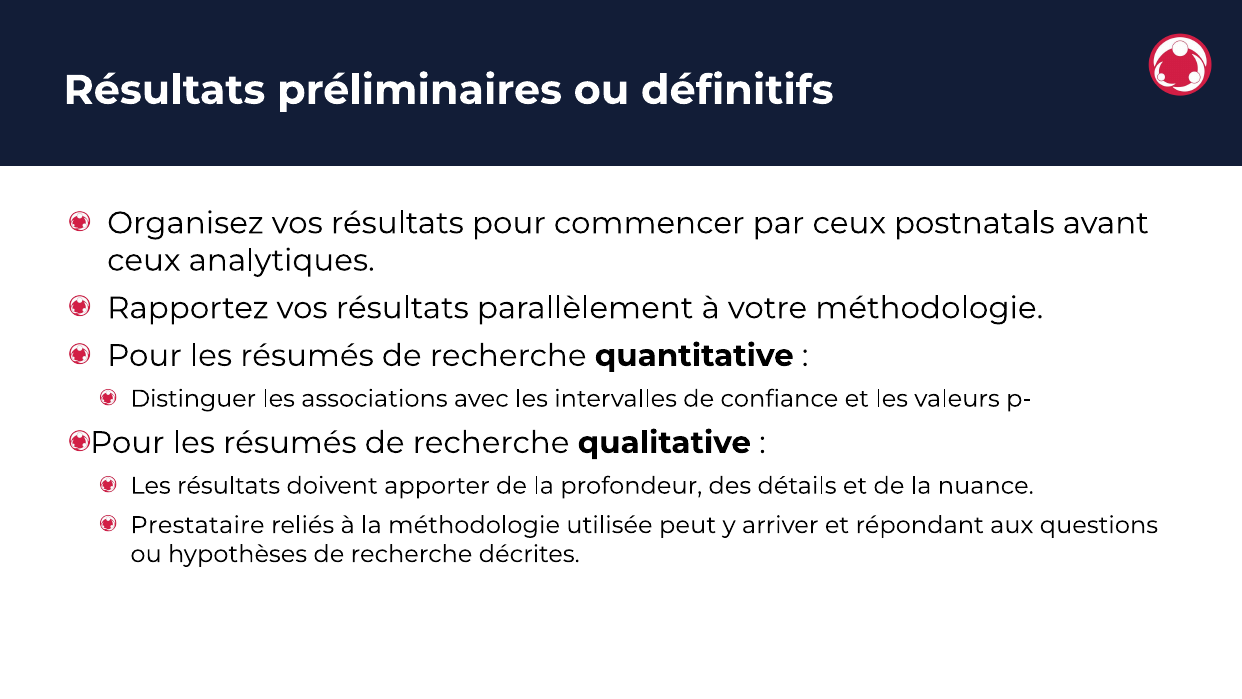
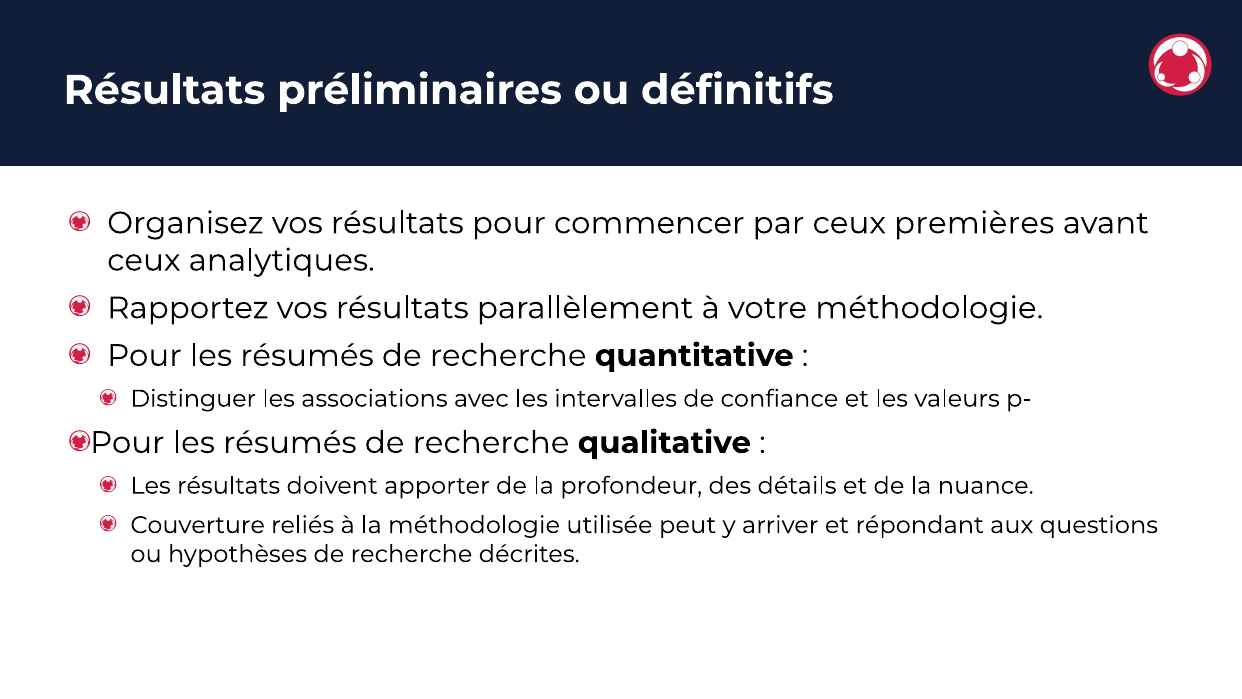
postnatals: postnatals -> premières
Prestataire: Prestataire -> Couverture
